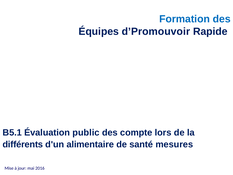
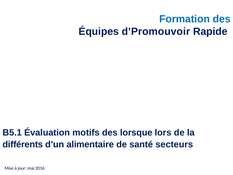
public: public -> motifs
compte: compte -> lorsque
mesures: mesures -> secteurs
